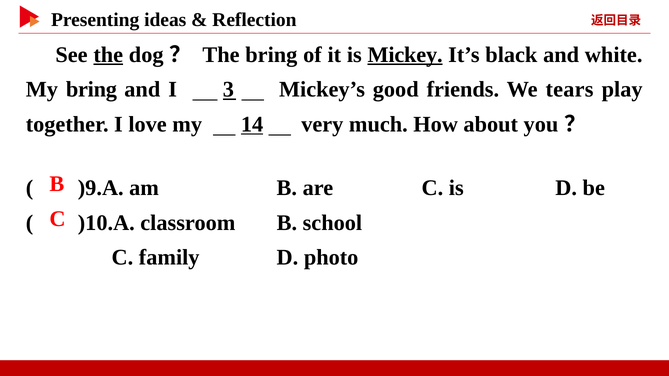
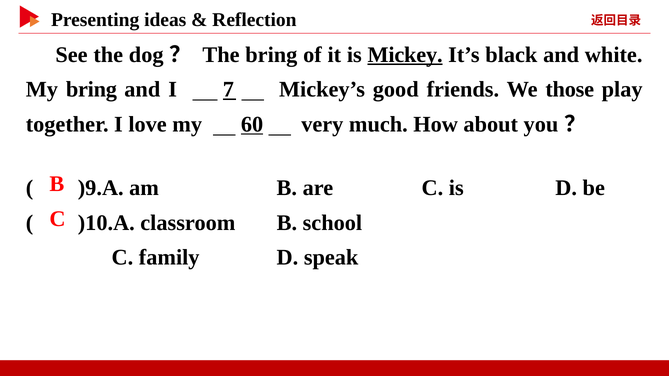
the at (108, 55) underline: present -> none
3: 3 -> 7
tears: tears -> those
14: 14 -> 60
photo: photo -> speak
